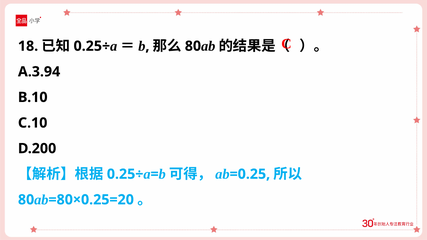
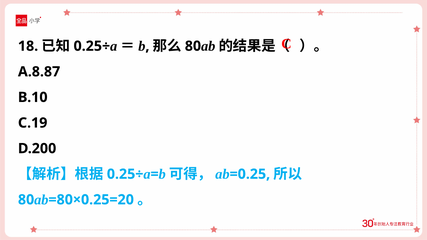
A.3.94: A.3.94 -> A.8.87
C.10: C.10 -> C.19
